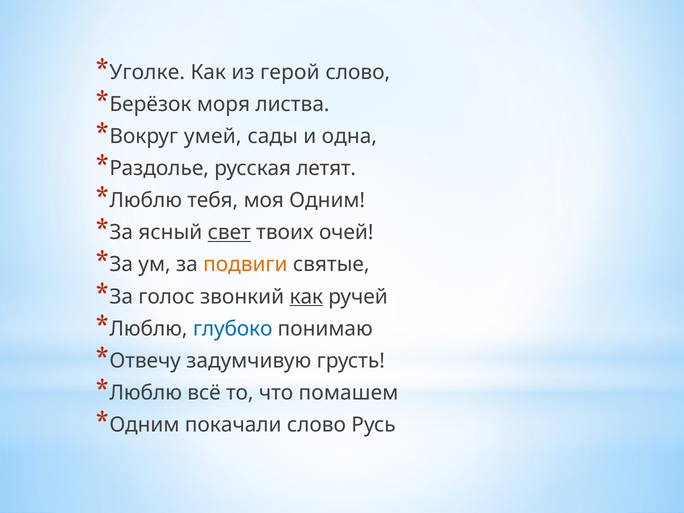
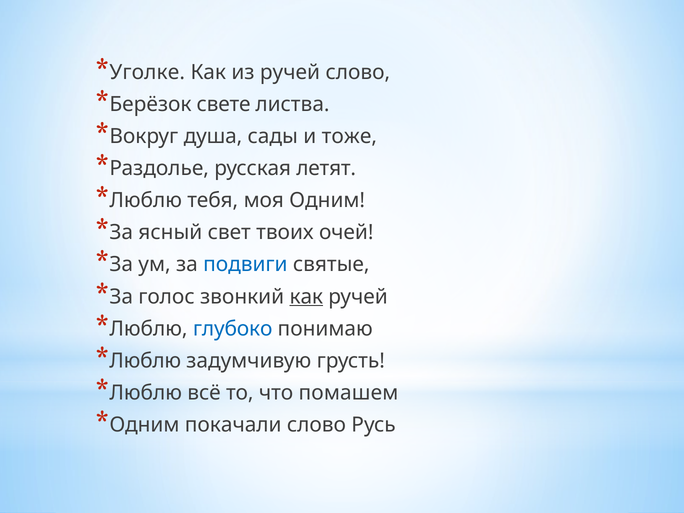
из герой: герой -> ручей
моря: моря -> свете
умей: умей -> душа
одна: одна -> тоже
свет underline: present -> none
подвиги colour: orange -> blue
Отвечу at (145, 361): Отвечу -> Люблю
